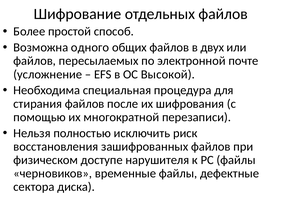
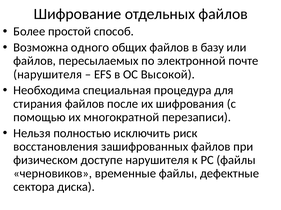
двух: двух -> базу
усложнение at (48, 75): усложнение -> нарушителя
